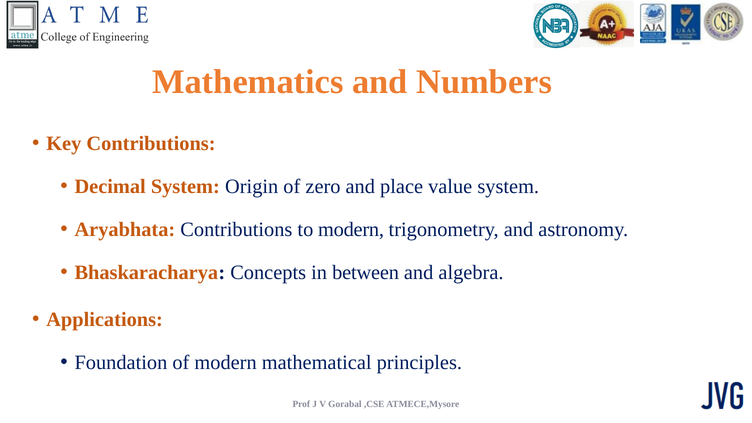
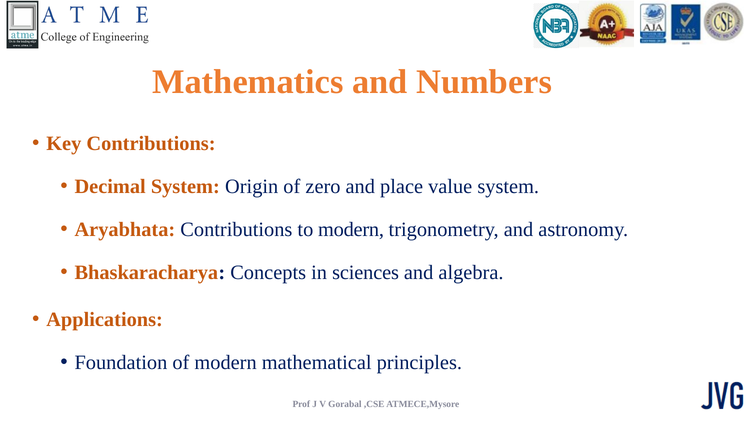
between: between -> sciences
